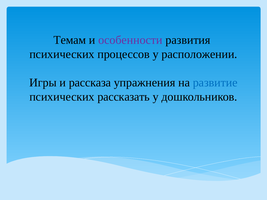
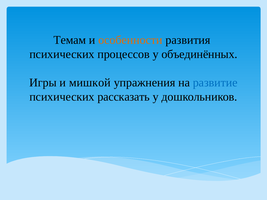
особенности colour: purple -> orange
расположении: расположении -> объединённых
рассказа: рассказа -> мишкой
